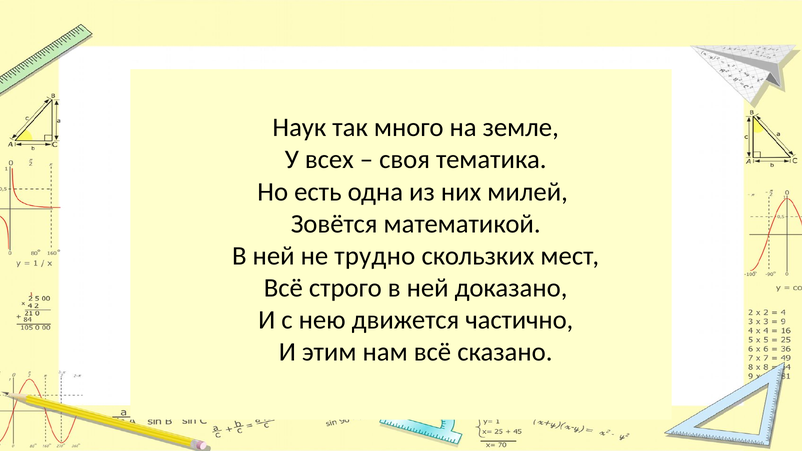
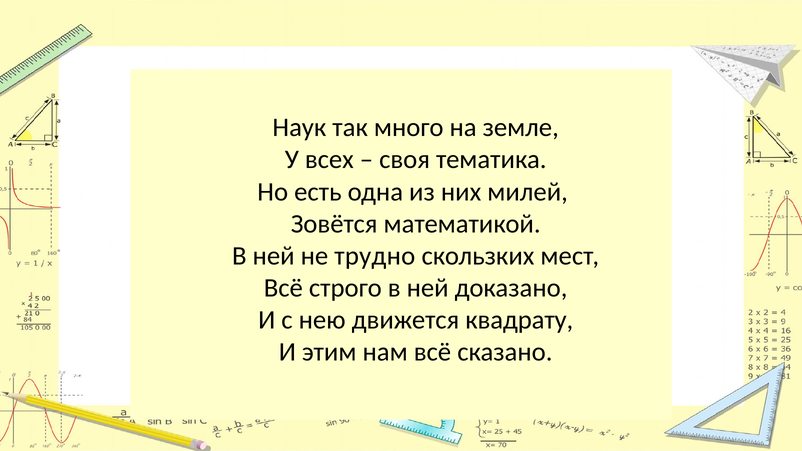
частично: частично -> квадрату
